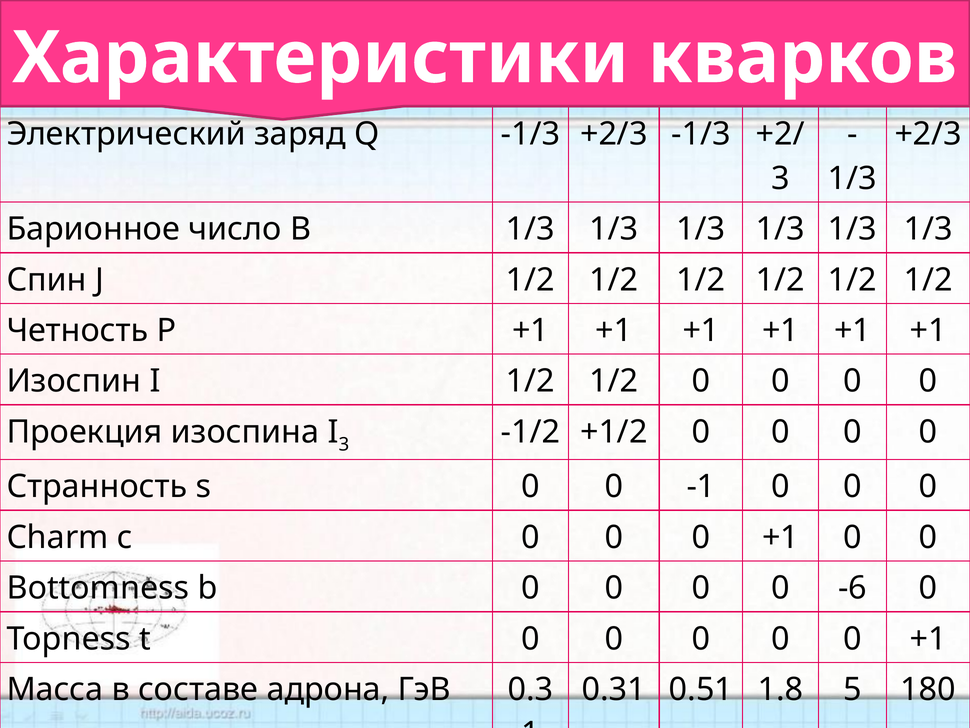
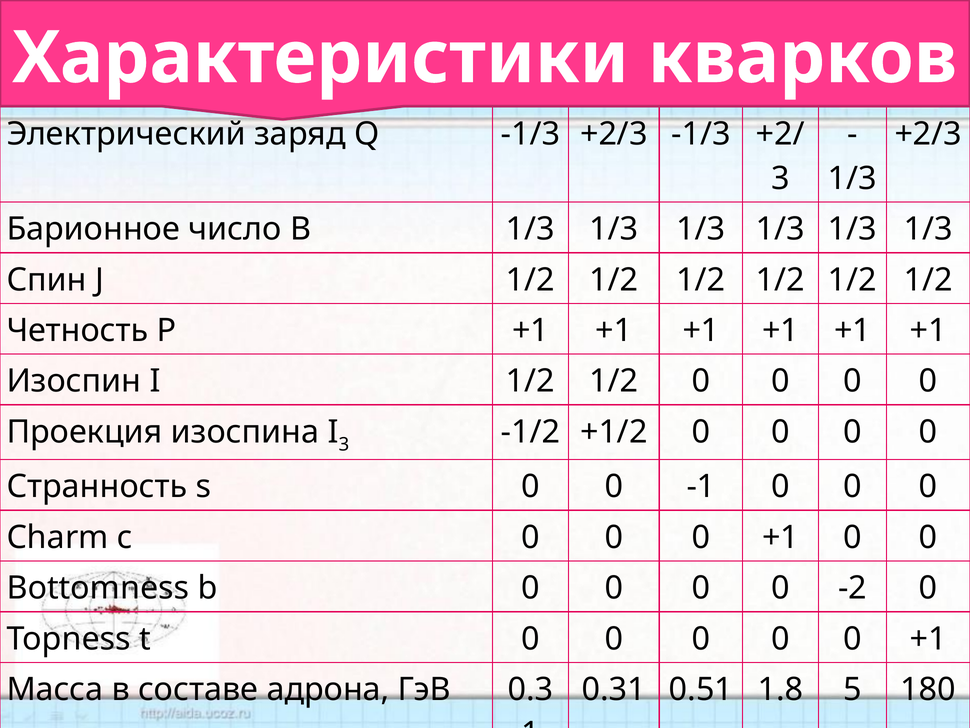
-6: -6 -> -2
